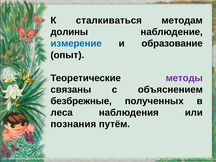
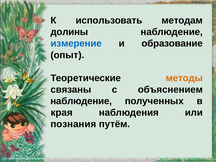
сталкиваться: сталкиваться -> использовать
методы colour: purple -> orange
безбрежные at (81, 101): безбрежные -> наблюдение
леса: леса -> края
